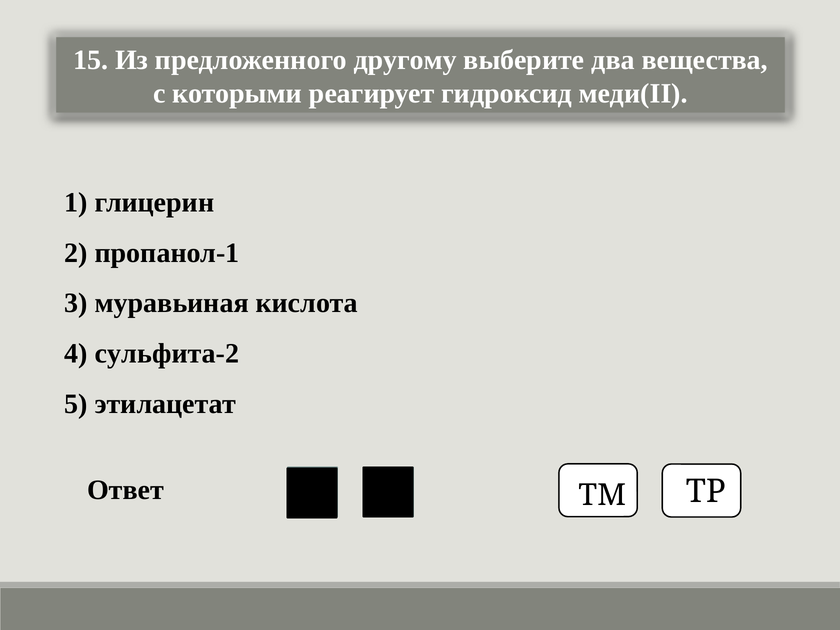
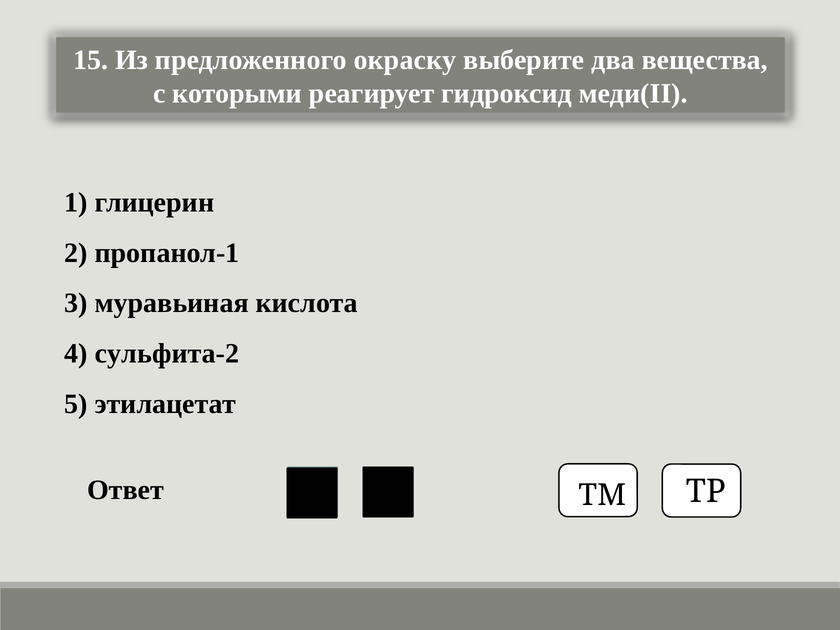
другому: другому -> окраску
